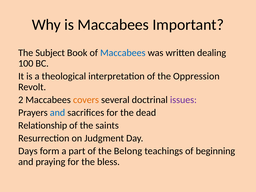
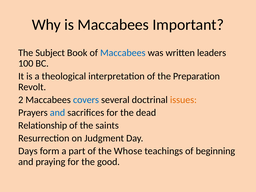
dealing: dealing -> leaders
Oppression: Oppression -> Preparation
covers colour: orange -> blue
issues colour: purple -> orange
Belong: Belong -> Whose
bless: bless -> good
